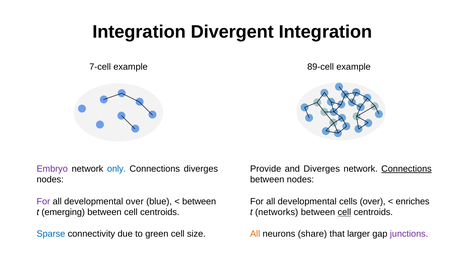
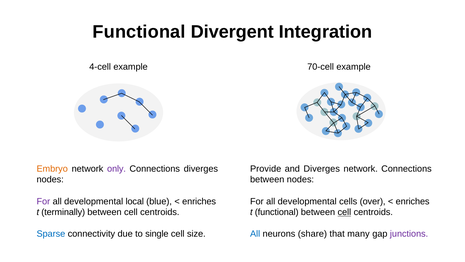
Integration at (139, 32): Integration -> Functional
7-cell: 7-cell -> 4-cell
89-cell: 89-cell -> 70-cell
Embryo colour: purple -> orange
only colour: blue -> purple
Connections at (406, 168) underline: present -> none
developmental over: over -> local
between at (199, 201): between -> enriches
emerging: emerging -> terminally
t networks: networks -> functional
green: green -> single
All at (255, 234) colour: orange -> blue
larger: larger -> many
